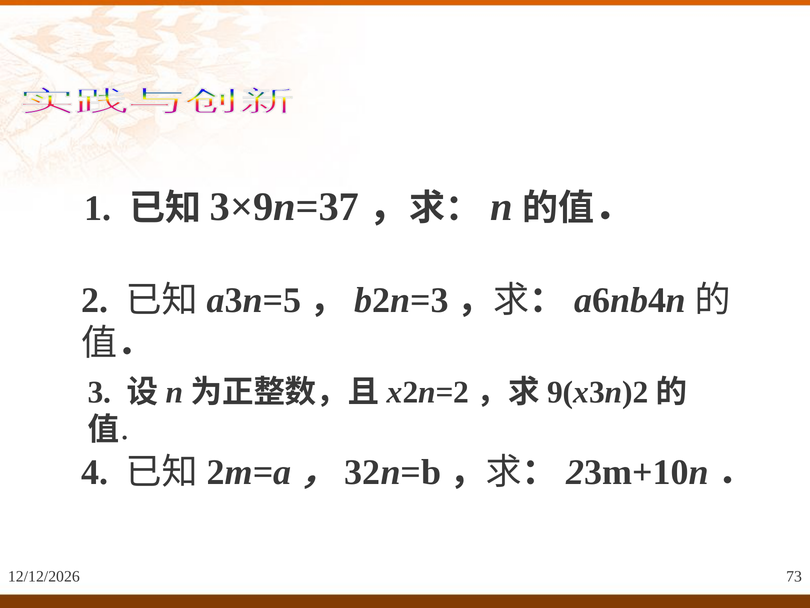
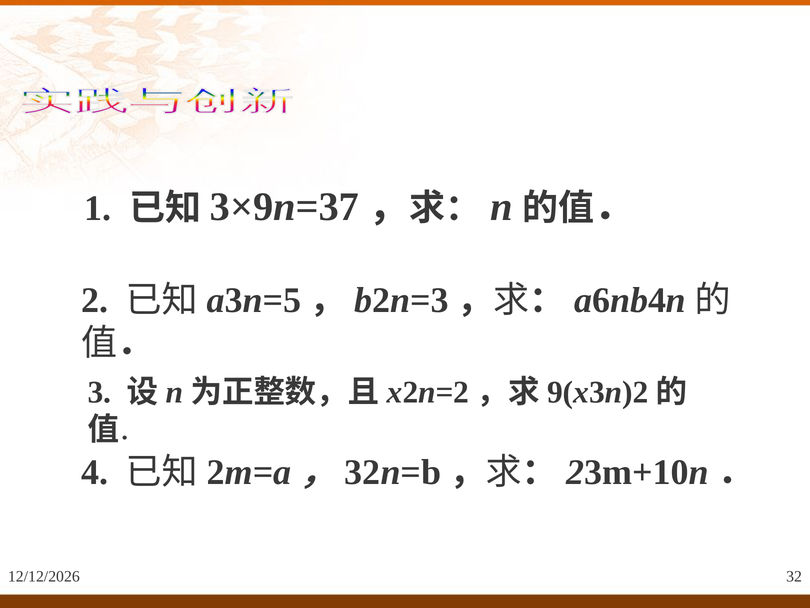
73: 73 -> 32
